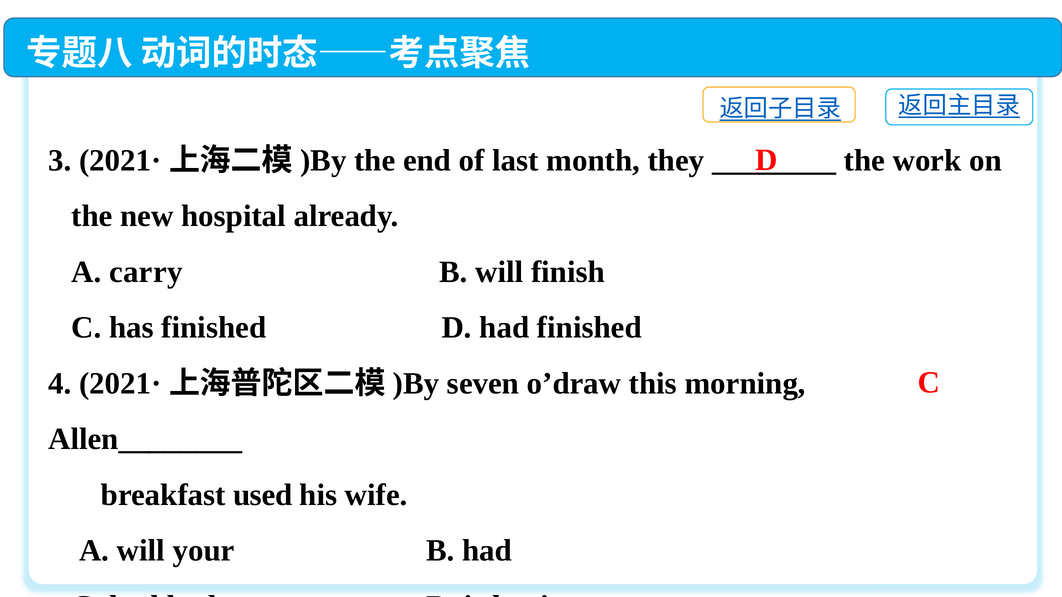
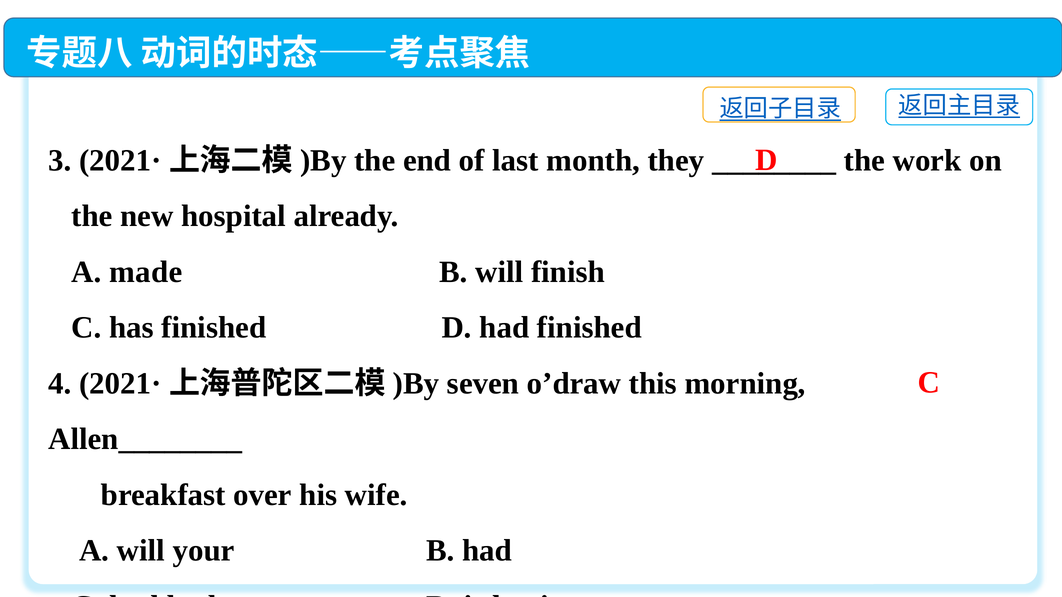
carry: carry -> made
used: used -> over
